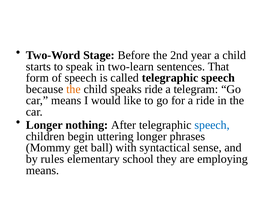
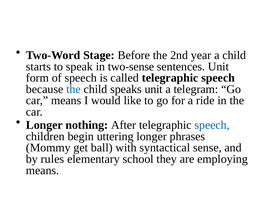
two-learn: two-learn -> two-sense
sentences That: That -> Unit
the at (74, 89) colour: orange -> blue
speaks ride: ride -> unit
